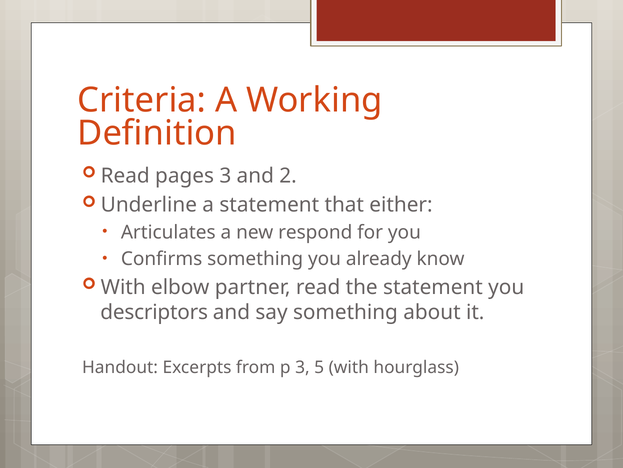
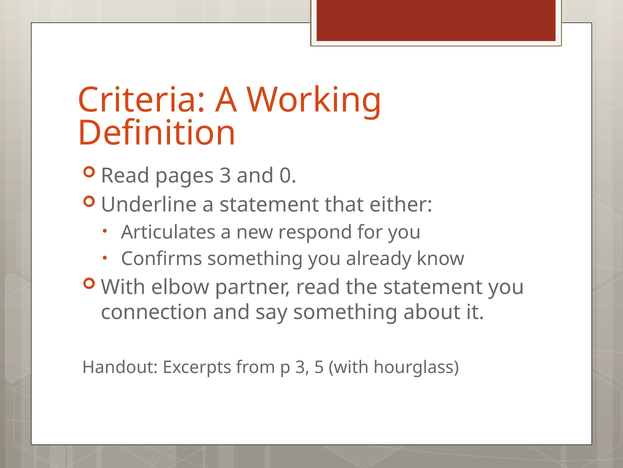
2: 2 -> 0
descriptors: descriptors -> connection
